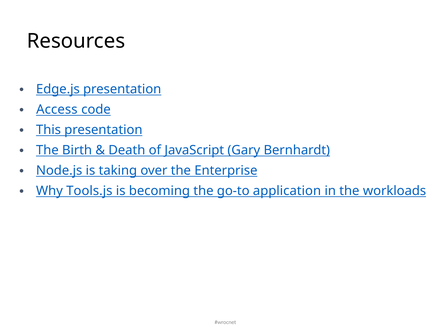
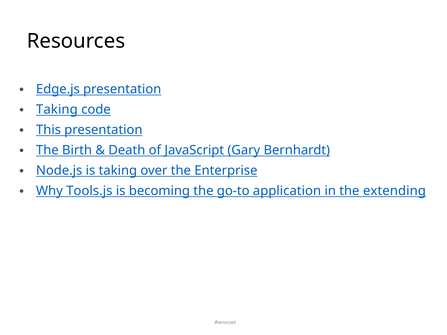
Access at (57, 109): Access -> Taking
workloads: workloads -> extending
